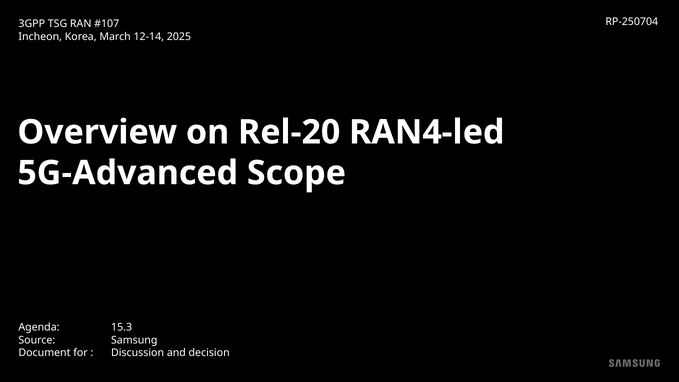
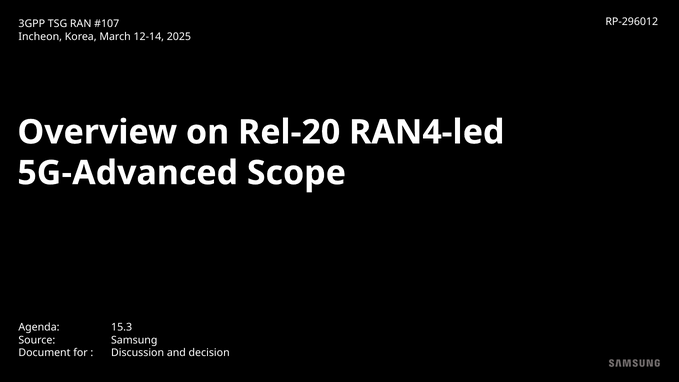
RP-250704: RP-250704 -> RP-296012
